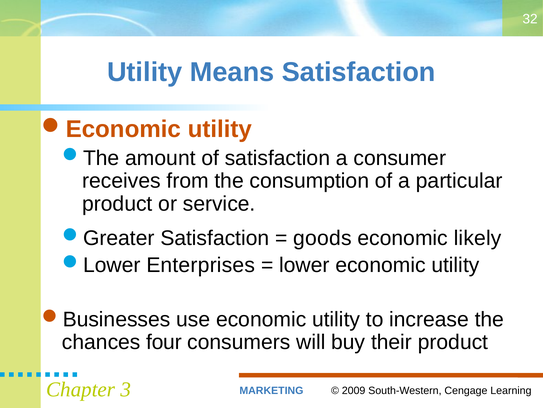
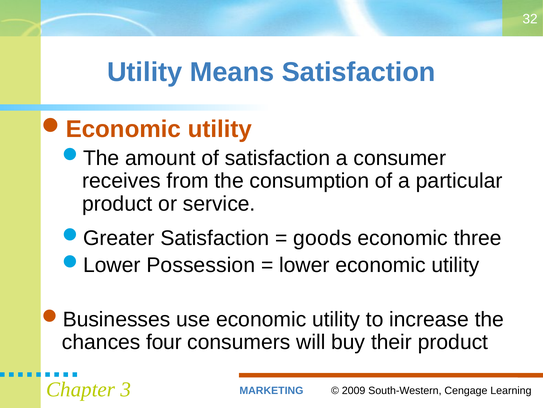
likely: likely -> three
Enterprises: Enterprises -> Possession
